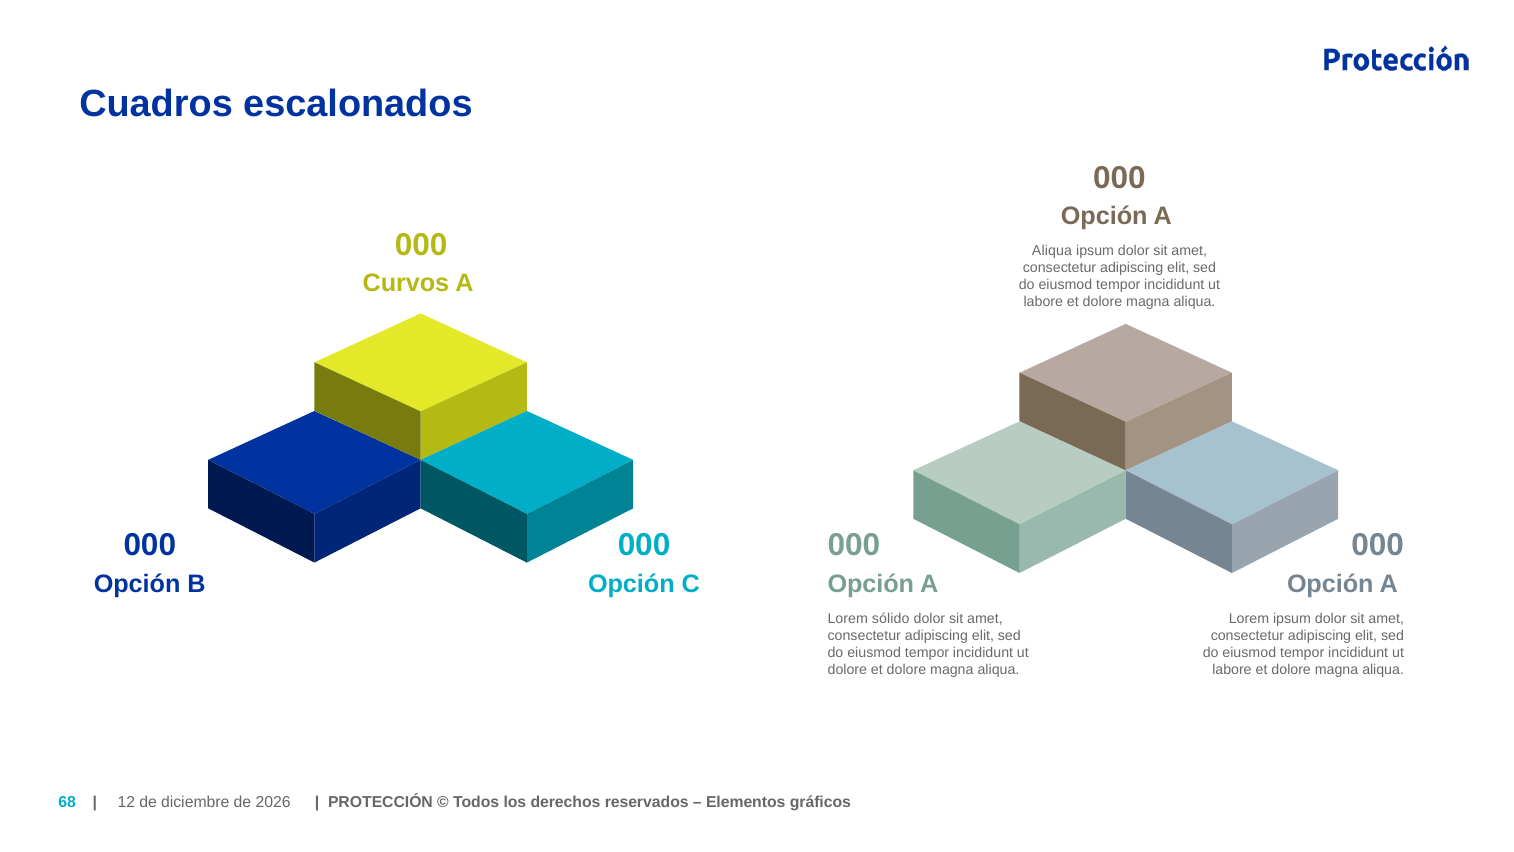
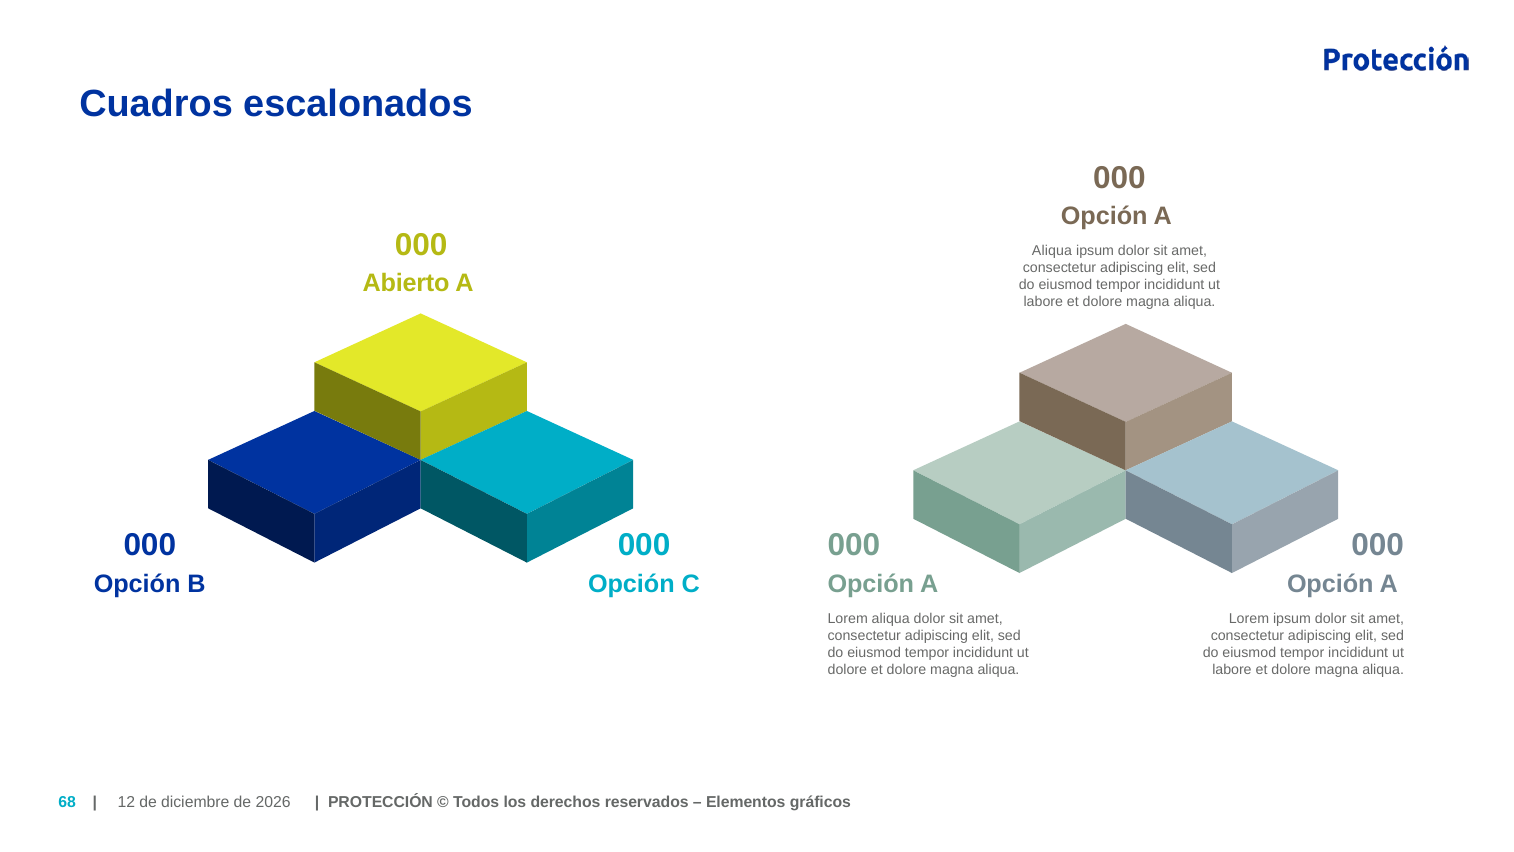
Curvos: Curvos -> Abierto
Lorem sólido: sólido -> aliqua
